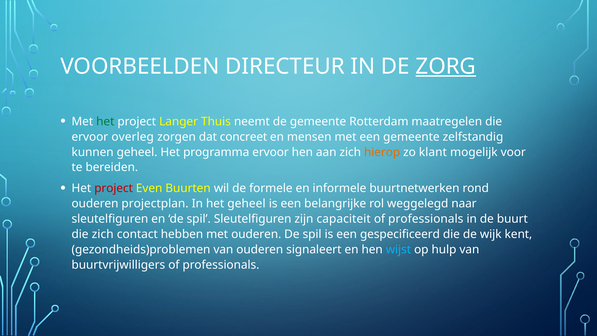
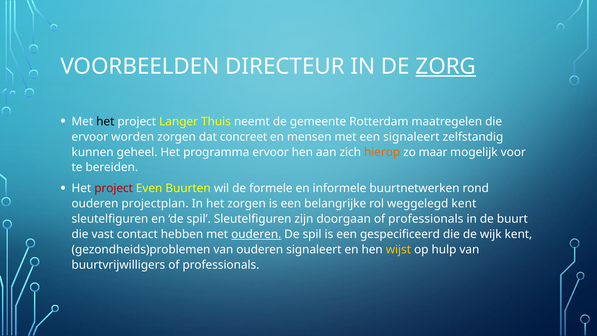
het at (105, 121) colour: green -> black
overleg: overleg -> worden
een gemeente: gemeente -> signaleert
klant: klant -> maar
het geheel: geheel -> zorgen
weggelegd naar: naar -> kent
capaciteit: capaciteit -> doorgaan
die zich: zich -> vast
ouderen at (256, 234) underline: none -> present
wijst colour: light blue -> yellow
